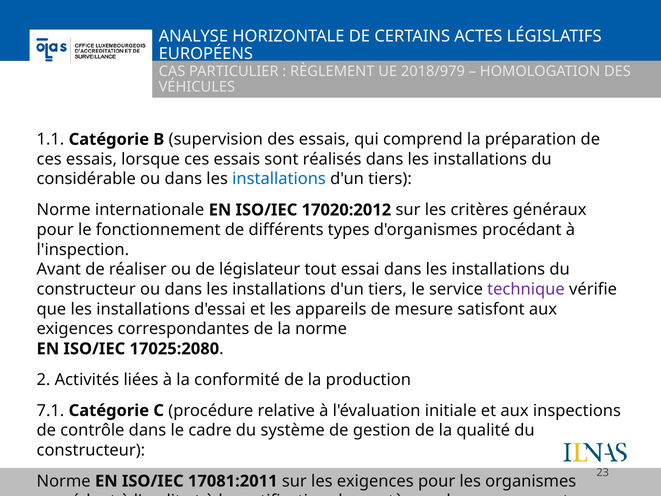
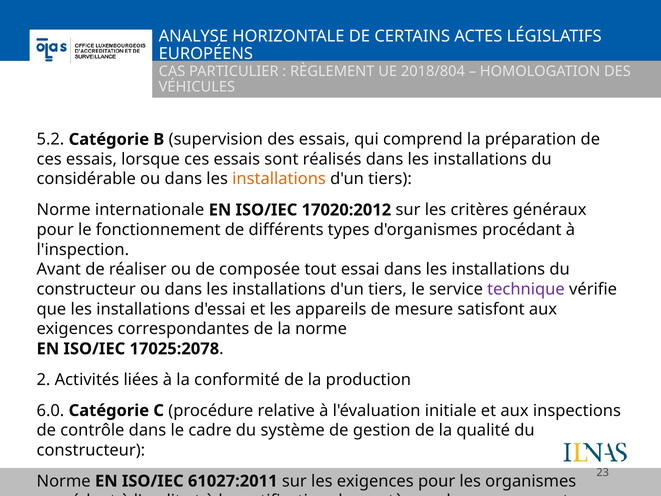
2018/979: 2018/979 -> 2018/804
1.1: 1.1 -> 5.2
installations at (279, 179) colour: blue -> orange
législateur: législateur -> composée
17025:2080: 17025:2080 -> 17025:2078
7.1: 7.1 -> 6.0
17081:2011: 17081:2011 -> 61027:2011
